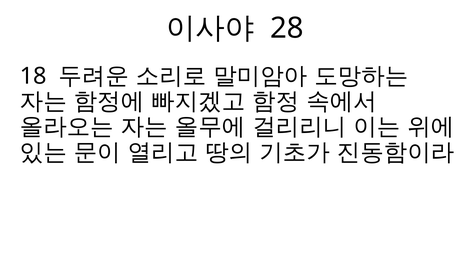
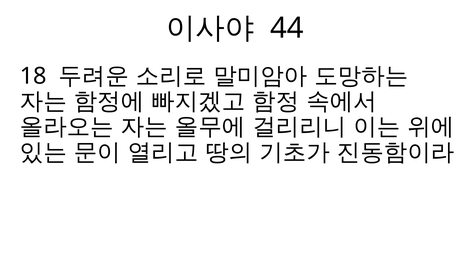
28: 28 -> 44
